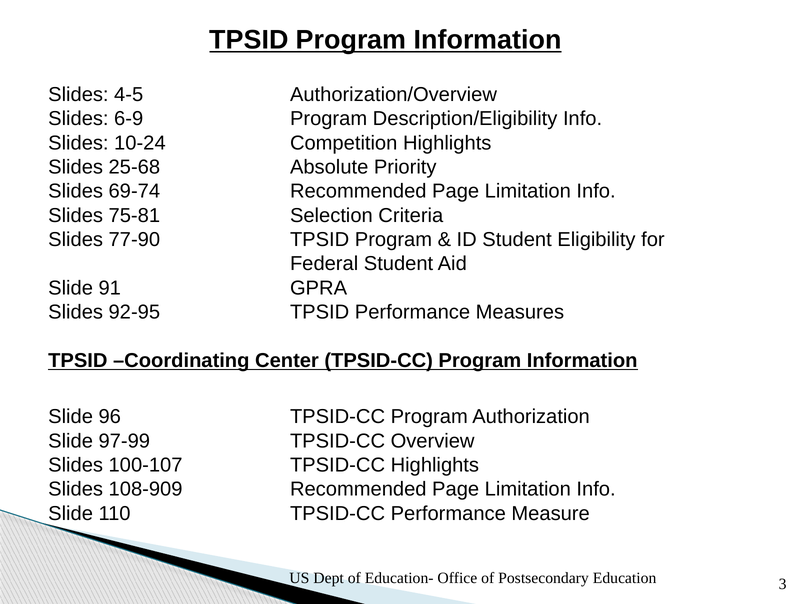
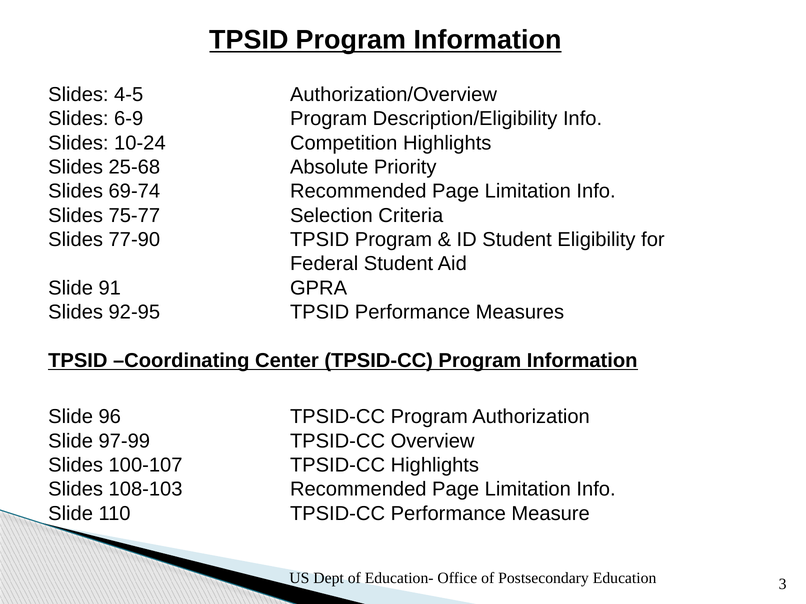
75-81: 75-81 -> 75-77
108-909: 108-909 -> 108-103
